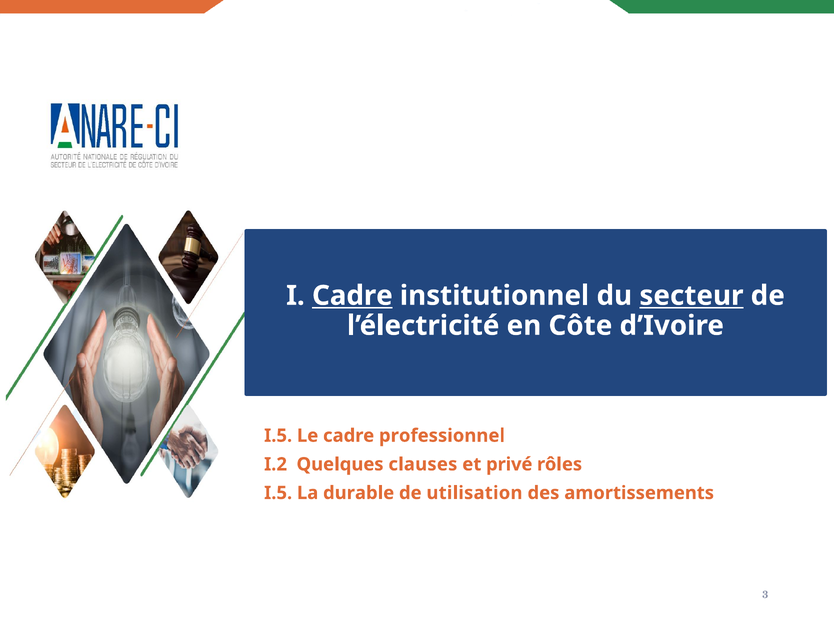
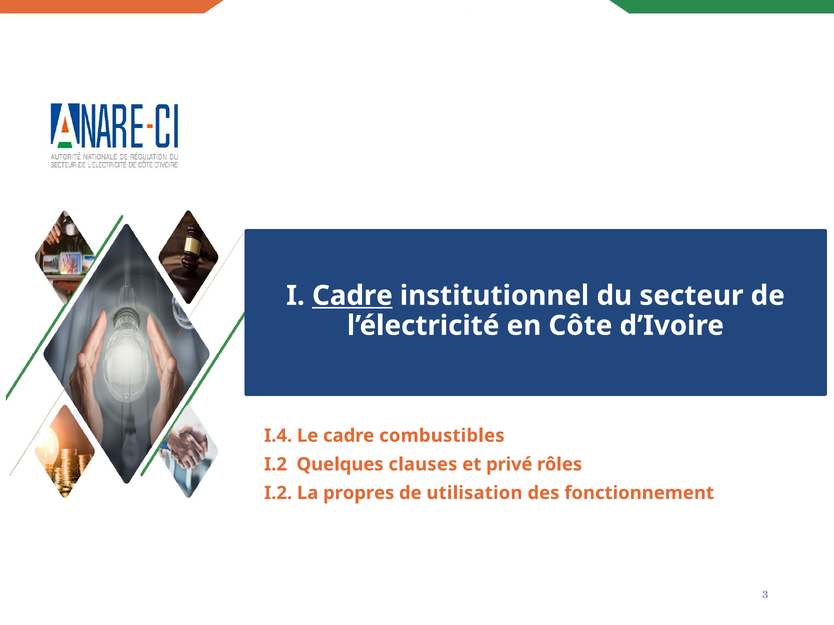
secteur underline: present -> none
I.5 at (278, 436): I.5 -> I.4
professionnel: professionnel -> combustibles
I.5 at (278, 493): I.5 -> I.2
durable: durable -> propres
amortissements: amortissements -> fonctionnement
